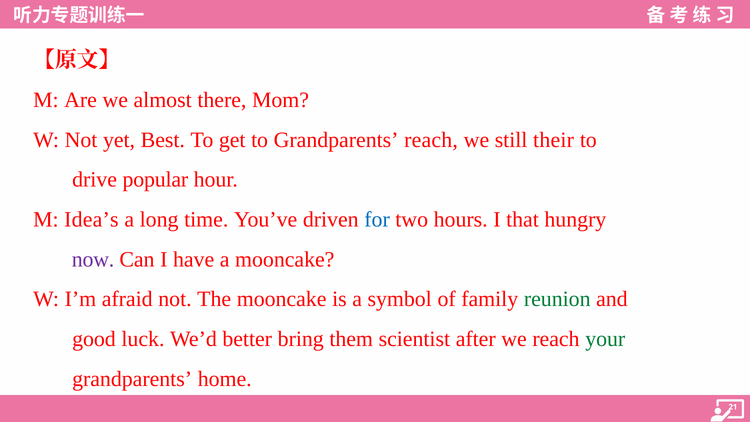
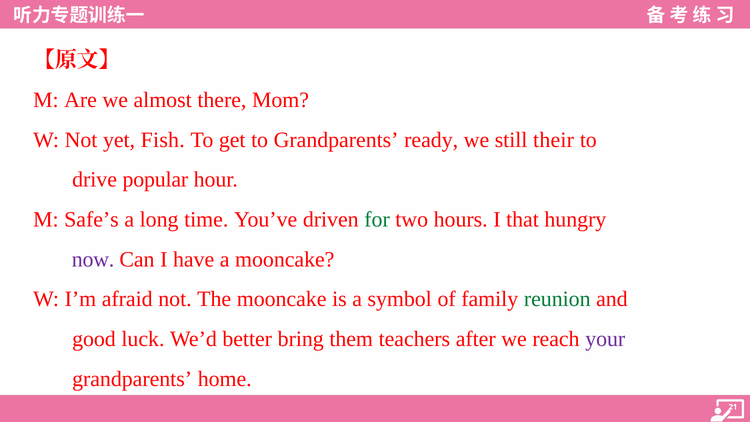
Best: Best -> Fish
Grandparents reach: reach -> ready
Idea’s: Idea’s -> Safe’s
for colour: blue -> green
scientist: scientist -> teachers
your colour: green -> purple
